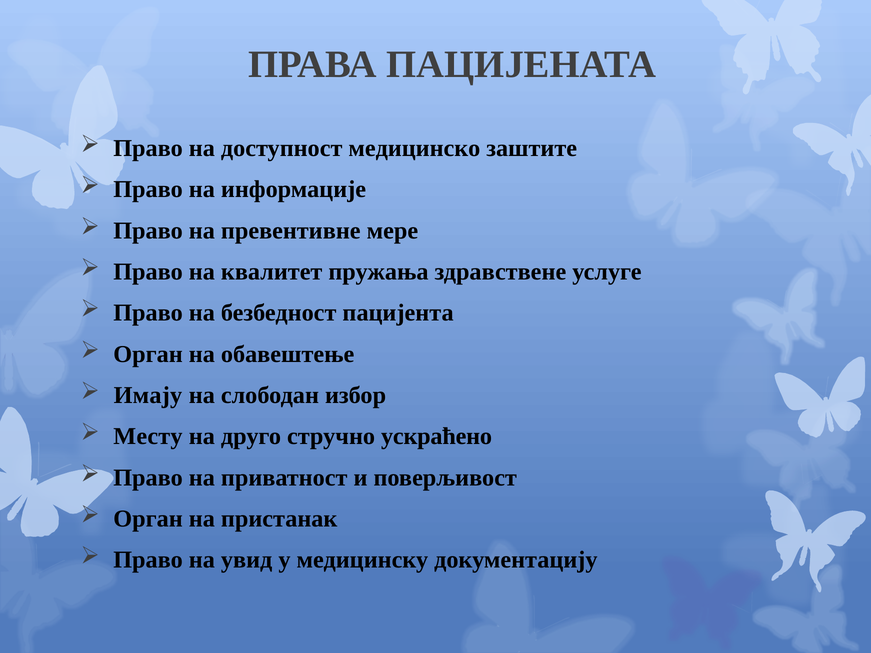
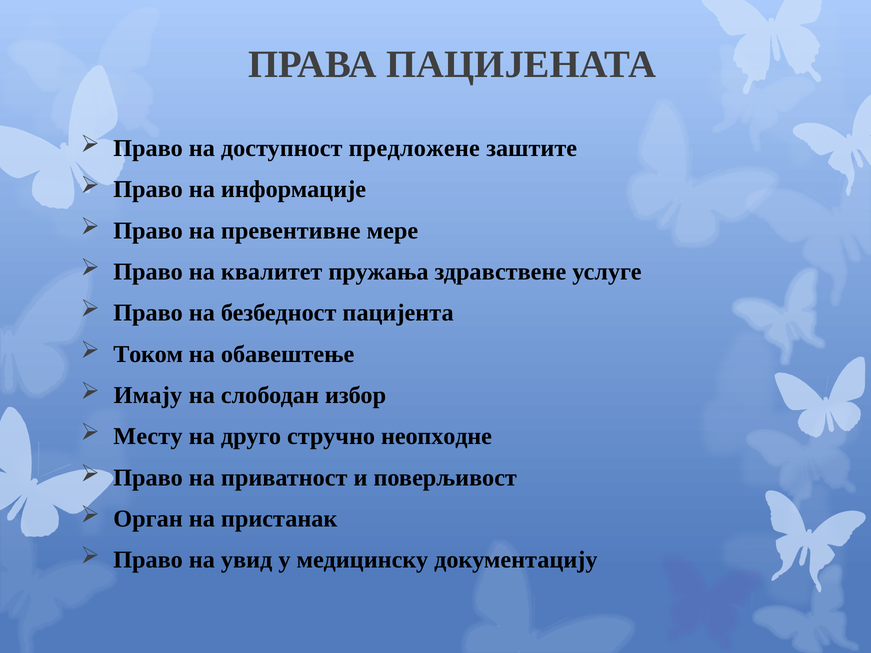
медицинско: медицинско -> предложене
Орган at (148, 354): Орган -> Током
ускраћено: ускраћено -> неопходне
